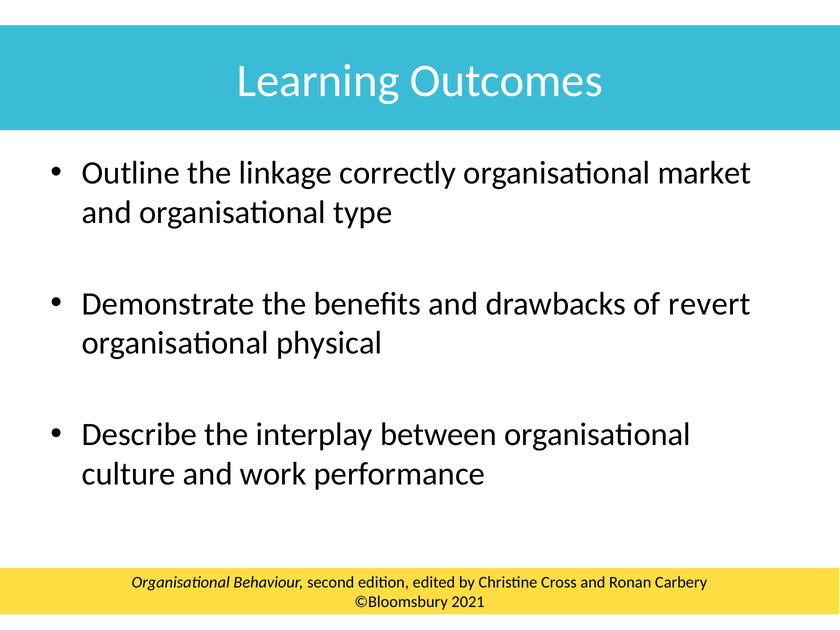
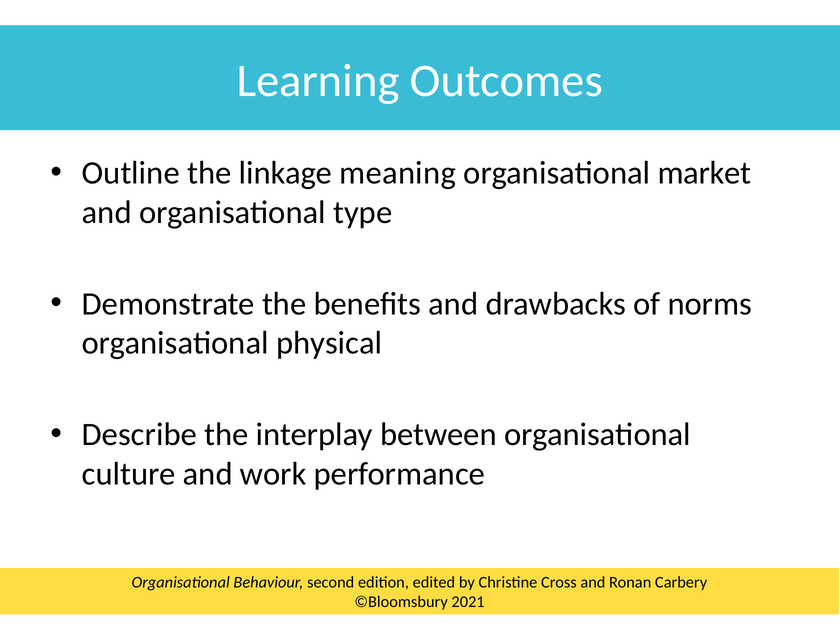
correctly: correctly -> meaning
revert: revert -> norms
